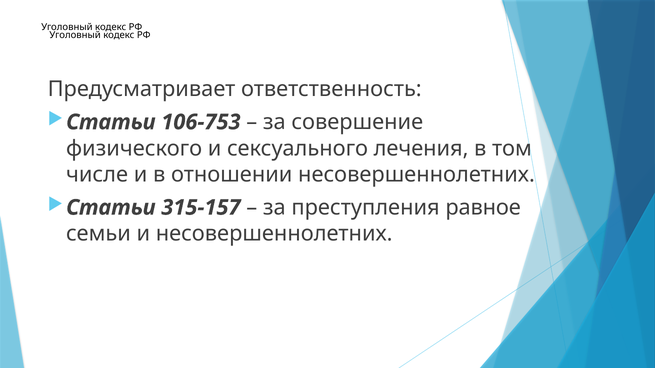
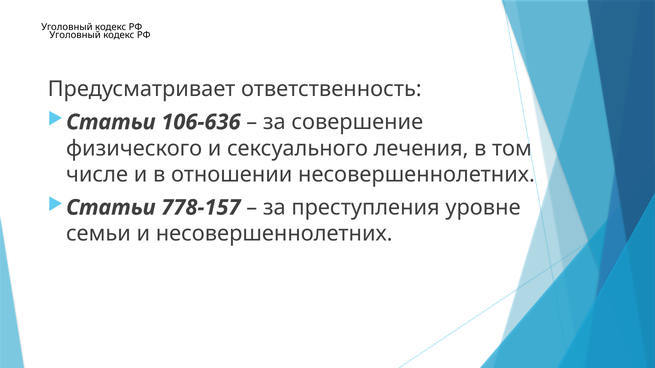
106-753: 106-753 -> 106-636
315-157: 315-157 -> 778-157
равное: равное -> уровне
